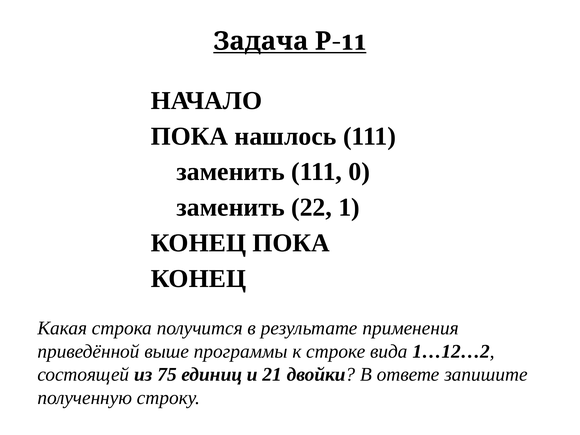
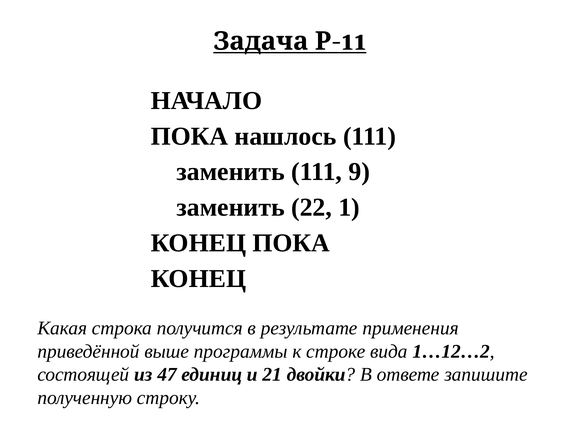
0: 0 -> 9
75: 75 -> 47
